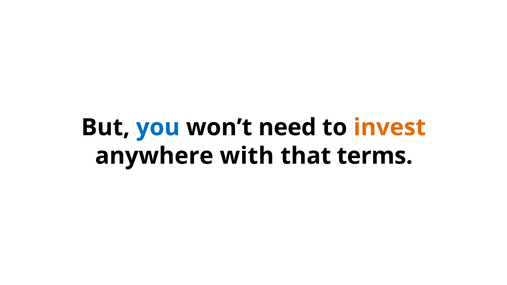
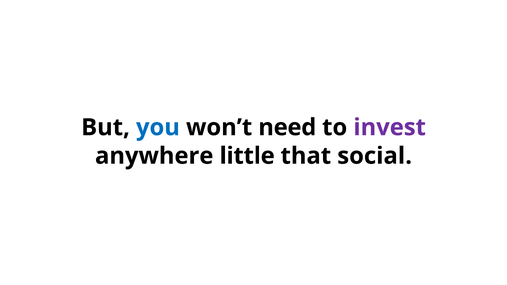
invest colour: orange -> purple
with: with -> little
terms: terms -> social
